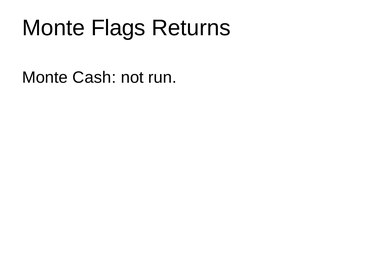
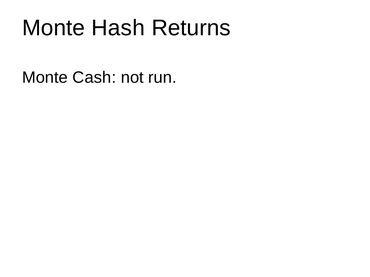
Flags: Flags -> Hash
